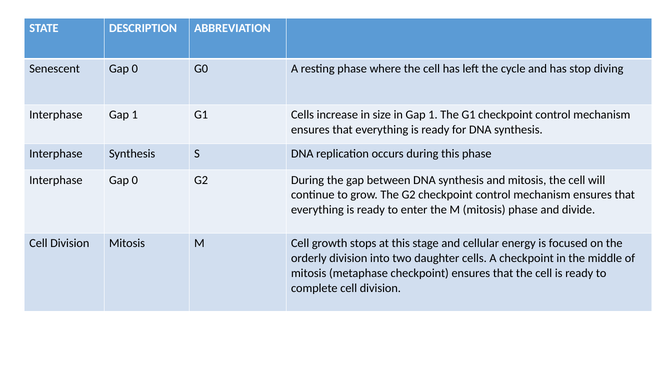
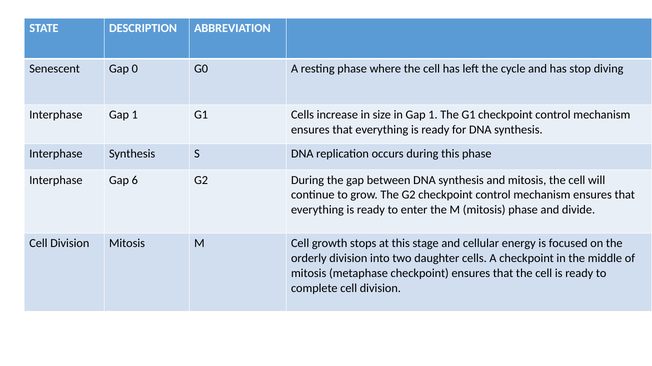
Interphase Gap 0: 0 -> 6
